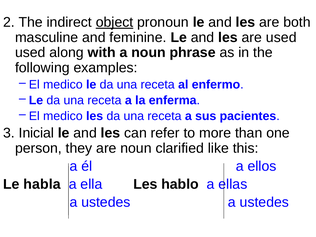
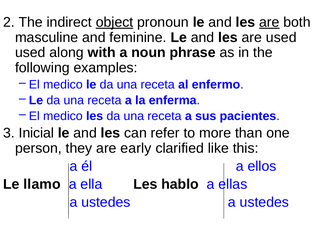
are at (269, 22) underline: none -> present
are noun: noun -> early
habla: habla -> llamo
